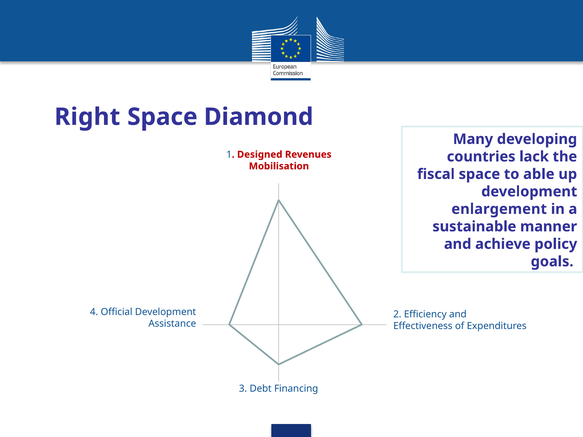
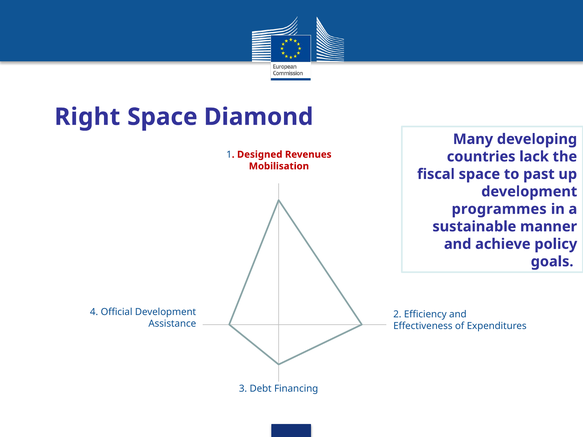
able: able -> past
enlargement: enlargement -> programmes
